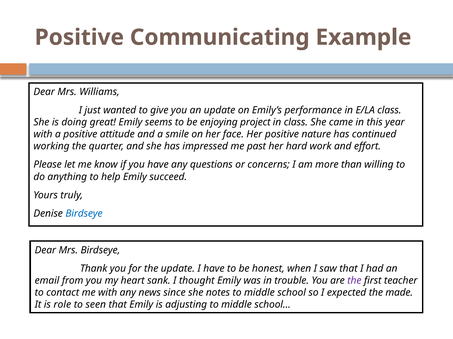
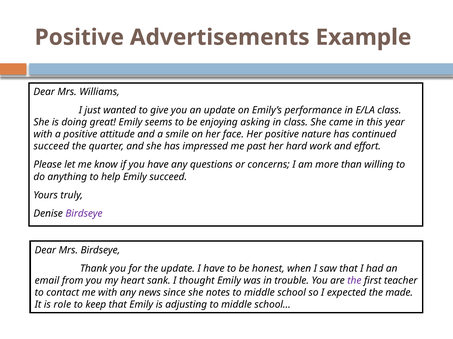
Communicating: Communicating -> Advertisements
project: project -> asking
working at (51, 147): working -> succeed
Birdseye at (84, 214) colour: blue -> purple
seen: seen -> keep
